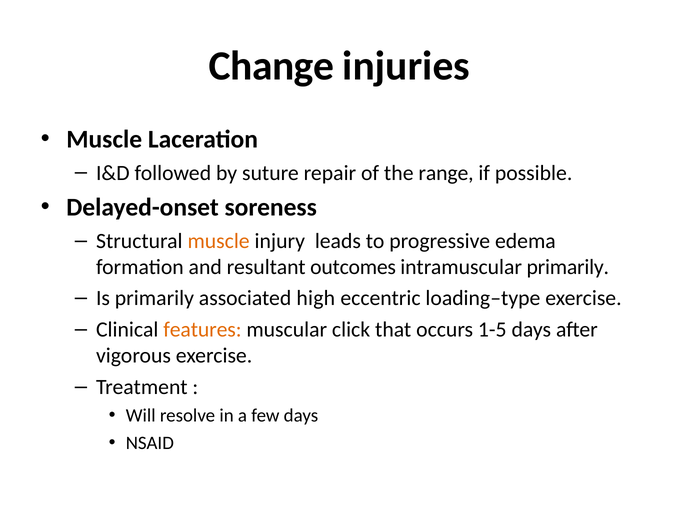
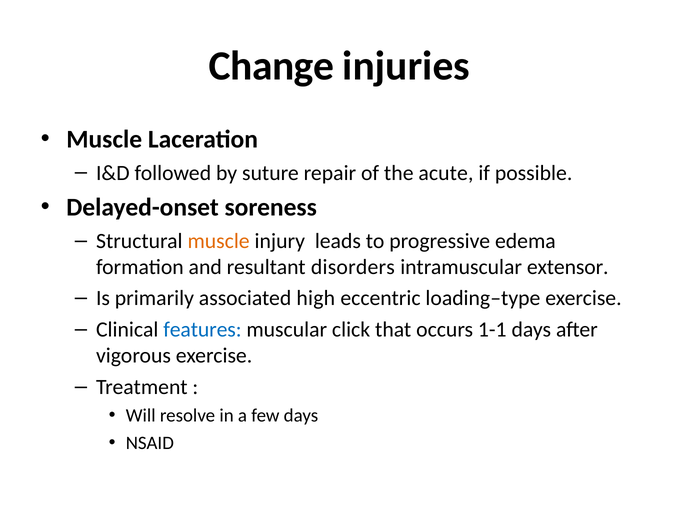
range: range -> acute
outcomes: outcomes -> disorders
intramuscular primarily: primarily -> extensor
features colour: orange -> blue
1-5: 1-5 -> 1-1
